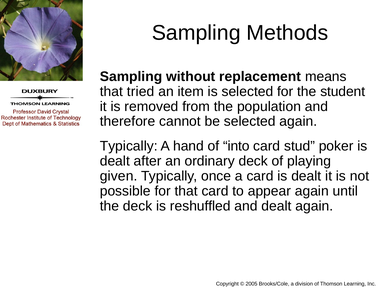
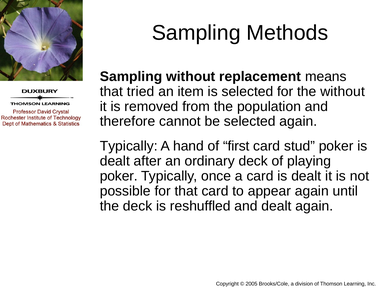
the student: student -> without
into: into -> first
given at (119, 176): given -> poker
